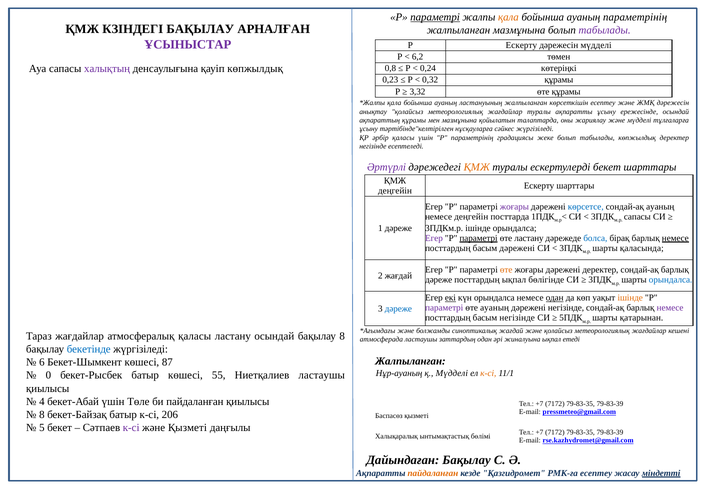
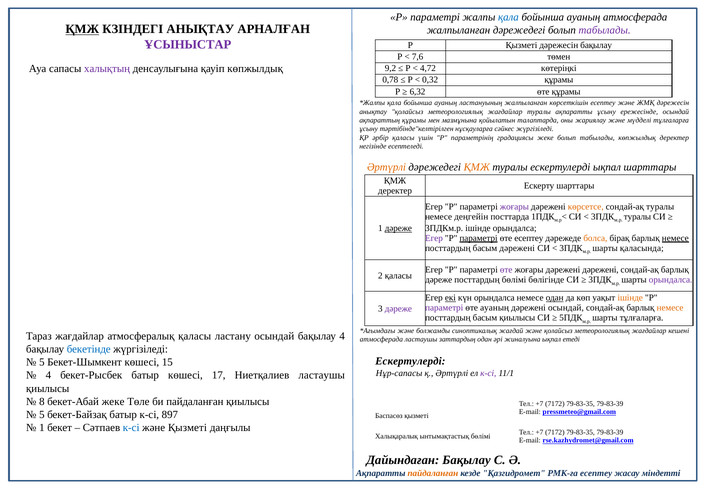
параметрі at (435, 17) underline: present -> none
қала at (508, 17) colour: orange -> blue
ауаның параметрінің: параметрінің -> атмосферада
ҚМЖ at (82, 29) underline: none -> present
КЗІНДЕГІ БАҚЫЛАУ: БАҚЫЛАУ -> АНЫҚТАУ
жалпыланған мазмұнына: мазмұнына -> дәрежедегі
Р Ескерту: Ескерту -> Қызметі
дәрежесін мүдделі: мүдделі -> бақылау
6,2: 6,2 -> 7,6
0,8: 0,8 -> 9,2
0,24: 0,24 -> 4,72
0,23: 0,23 -> 0,78
3,32: 3,32 -> 6,32
Әртүрлі at (386, 167) colour: purple -> orange
ескертулерді бекет: бекет -> ықпал
деңгейін at (395, 190): деңгейін -> деректер
көрсетсе colour: blue -> orange
сондай-ақ ауаның: ауаның -> туралы
сапасы at (637, 217): сапасы -> туралы
дәреже at (398, 228) underline: none -> present
өте ластану: ластану -> есептеу
болса colour: blue -> orange
өте at (506, 270) colour: orange -> purple
дәрежені деректер: деректер -> дәрежені
2 жағдай: жағдай -> қаласы
посттардың ықпал: ықпал -> бөлімі
орындалса at (671, 280) colour: blue -> purple
дәрежені негізінде: негізінде -> осындай
немесе at (670, 308) colour: purple -> orange
дәреже at (398, 308) colour: blue -> purple
басым негізінде: негізінде -> қиылысы
шарты қатарынан: қатарынан -> тұлғаларға
бақылау 8: 8 -> 4
Жалпыланған at (410, 361): Жалпыланған -> Ескертулерді
6 at (42, 362): 6 -> 5
87: 87 -> 15
Нұр-ауаның: Нұр-ауаның -> Нұр-сапасы
қ Мүдделі: Мүдделі -> Әртүрлі
к-сі at (488, 373) colour: orange -> purple
0 at (48, 375): 0 -> 4
55: 55 -> 17
4: 4 -> 8
бекет-Абай үшін: үшін -> жеке
8 at (42, 414): 8 -> 5
206: 206 -> 897
5 at (42, 427): 5 -> 1
к-сі at (131, 427) colour: purple -> blue
міндетті underline: present -> none
